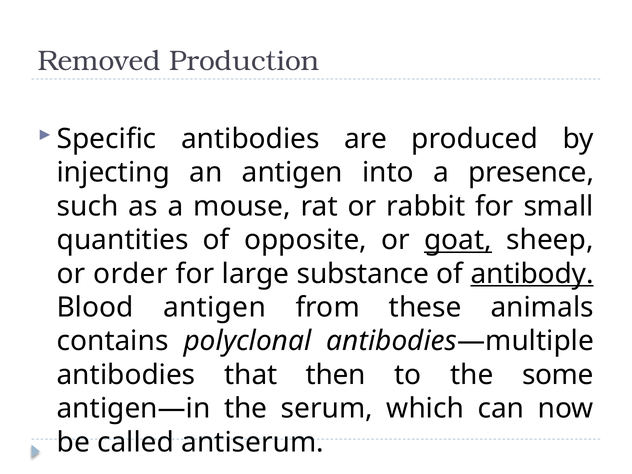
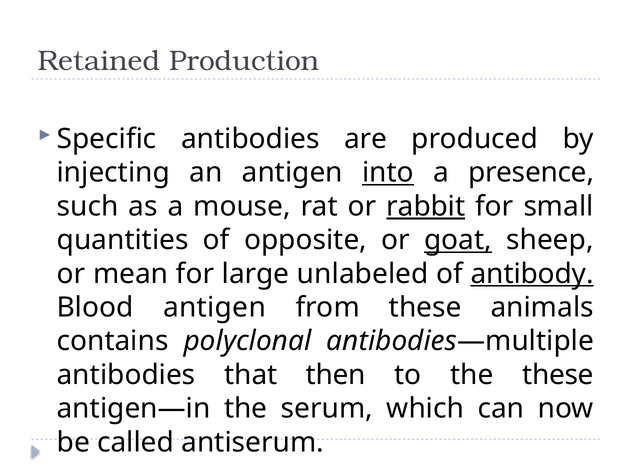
Removed: Removed -> Retained
into underline: none -> present
rabbit underline: none -> present
order: order -> mean
substance: substance -> unlabeled
the some: some -> these
